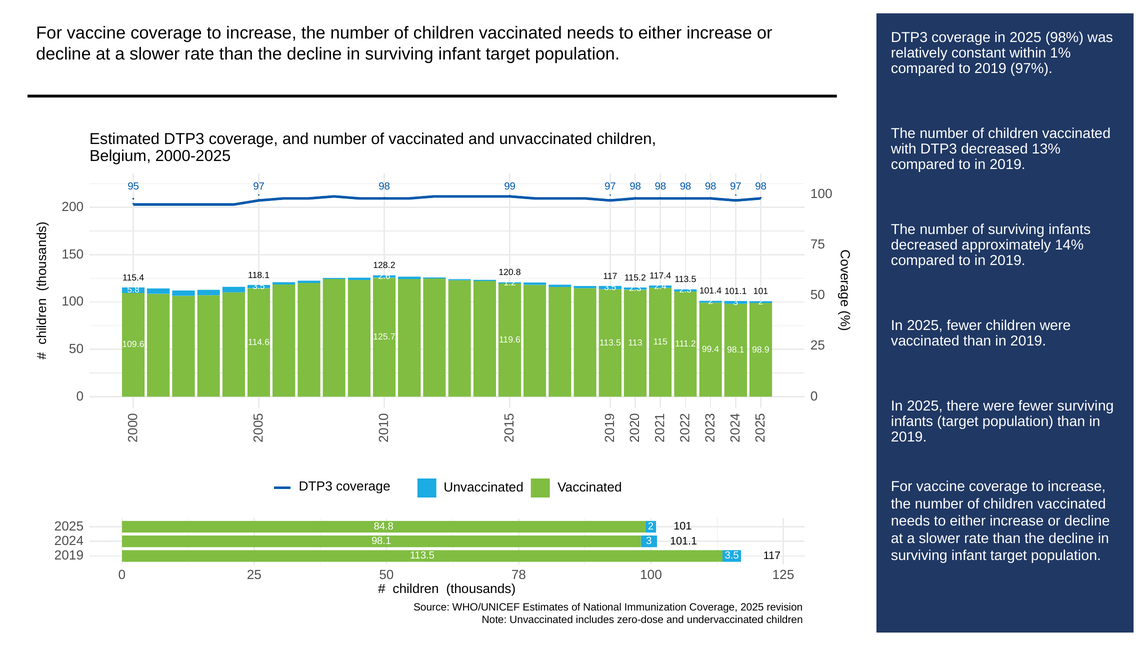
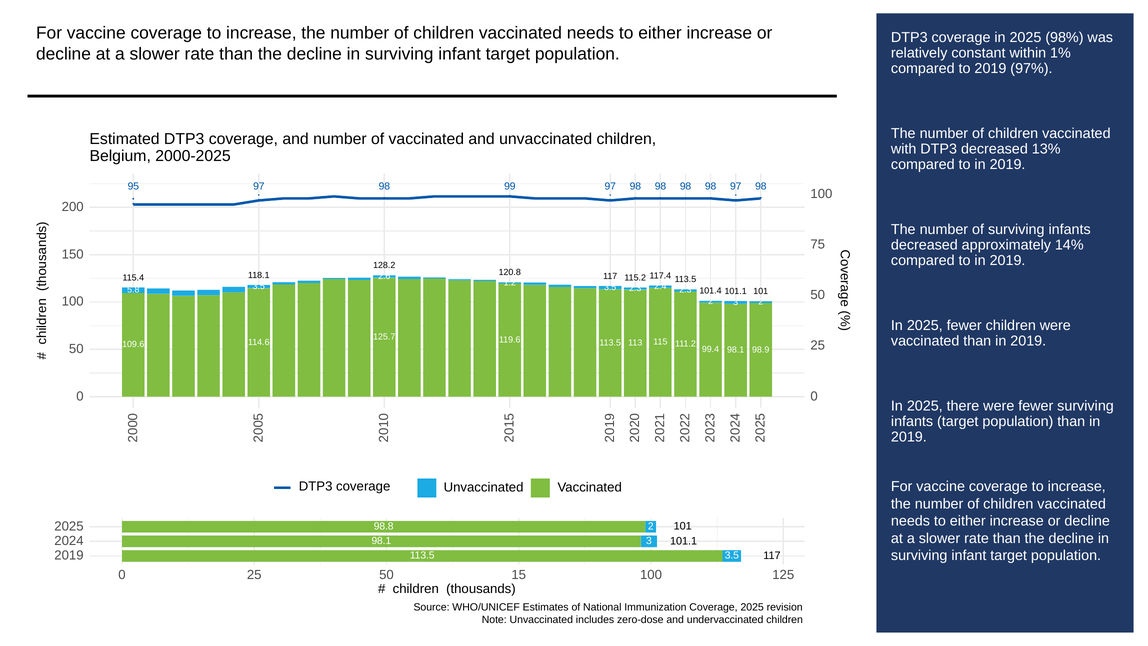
84.8: 84.8 -> 98.8
78: 78 -> 15
